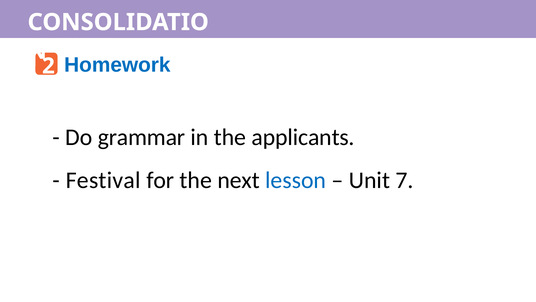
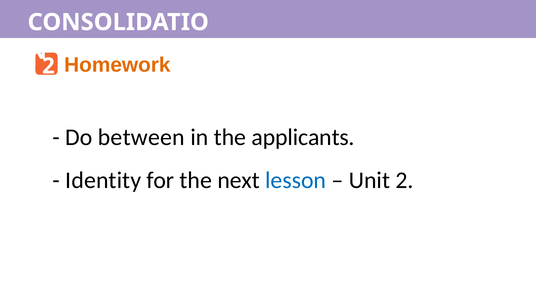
Homework colour: blue -> orange
grammar: grammar -> between
Festival: Festival -> Identity
Unit 7: 7 -> 2
